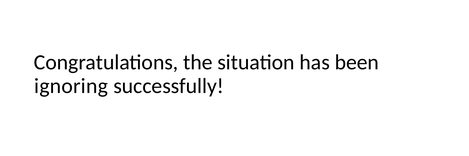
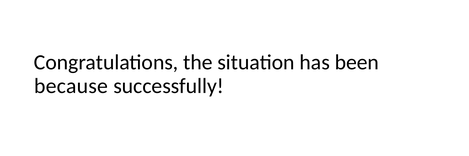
ignoring: ignoring -> because
